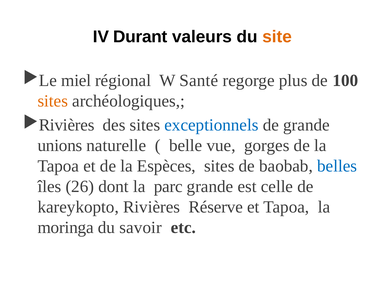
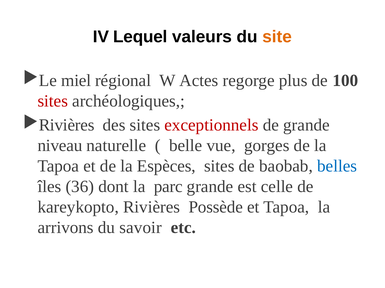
Durant: Durant -> Lequel
Santé: Santé -> Actes
sites at (53, 101) colour: orange -> red
exceptionnels colour: blue -> red
unions: unions -> niveau
26: 26 -> 36
Réserve: Réserve -> Possède
moringa: moringa -> arrivons
